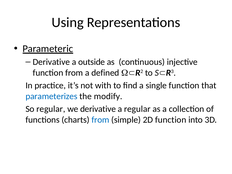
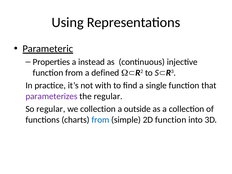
Derivative at (51, 62): Derivative -> Properties
outside: outside -> instead
parameterizes colour: blue -> purple
the modify: modify -> regular
we derivative: derivative -> collection
a regular: regular -> outside
